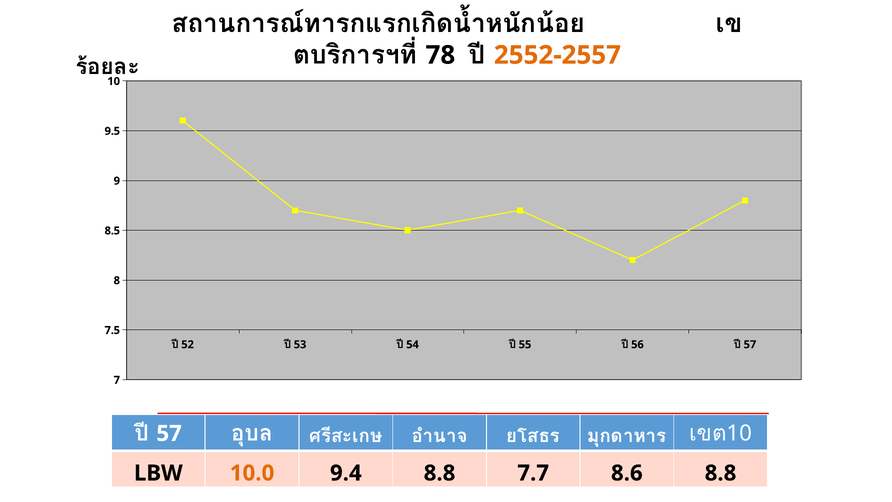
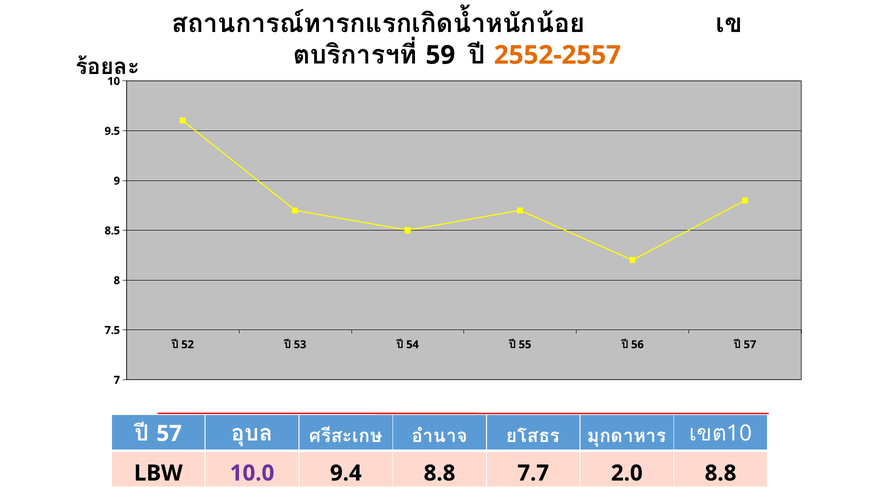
78: 78 -> 59
10.0 colour: orange -> purple
8.6: 8.6 -> 2.0
